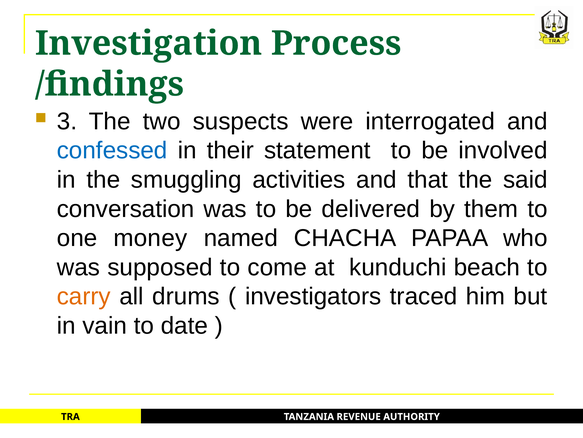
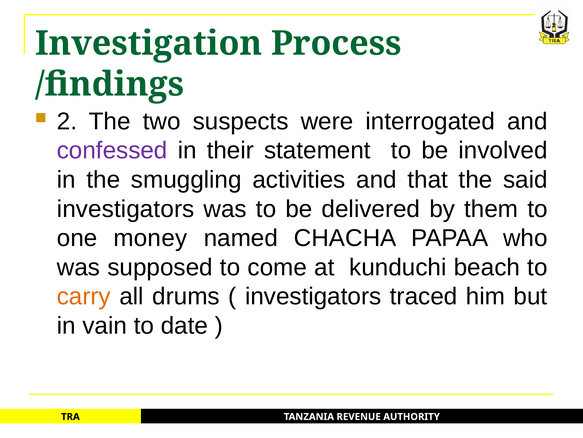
3: 3 -> 2
confessed colour: blue -> purple
conversation at (126, 209): conversation -> investigators
